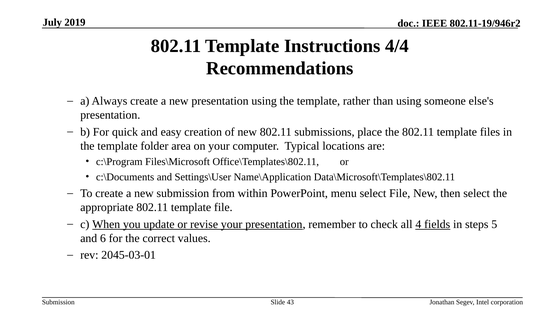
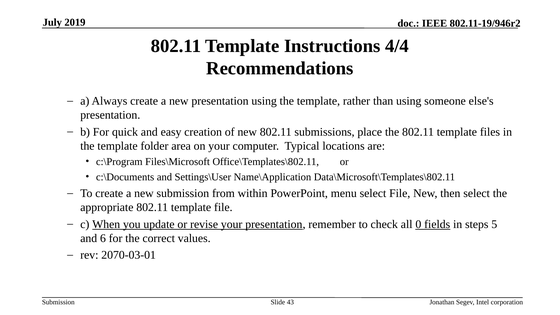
4: 4 -> 0
2045-03-01: 2045-03-01 -> 2070-03-01
